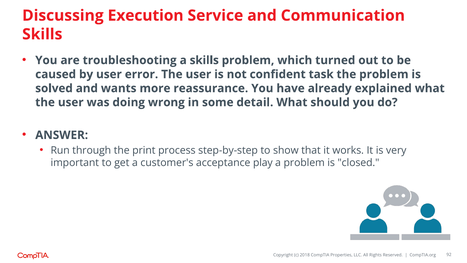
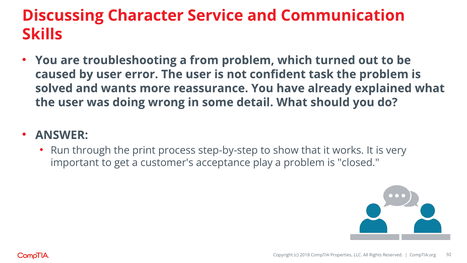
Execution: Execution -> Character
a skills: skills -> from
